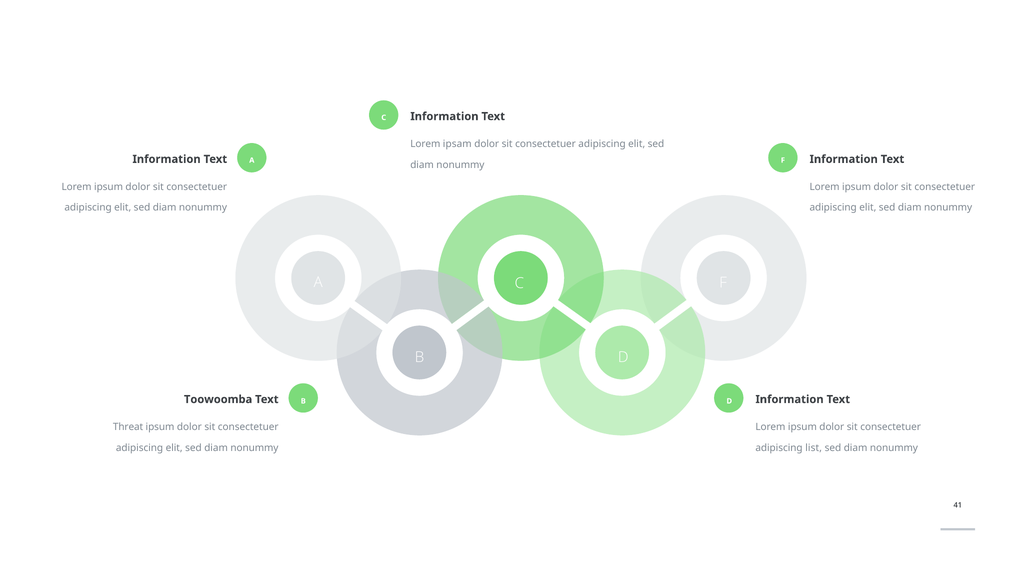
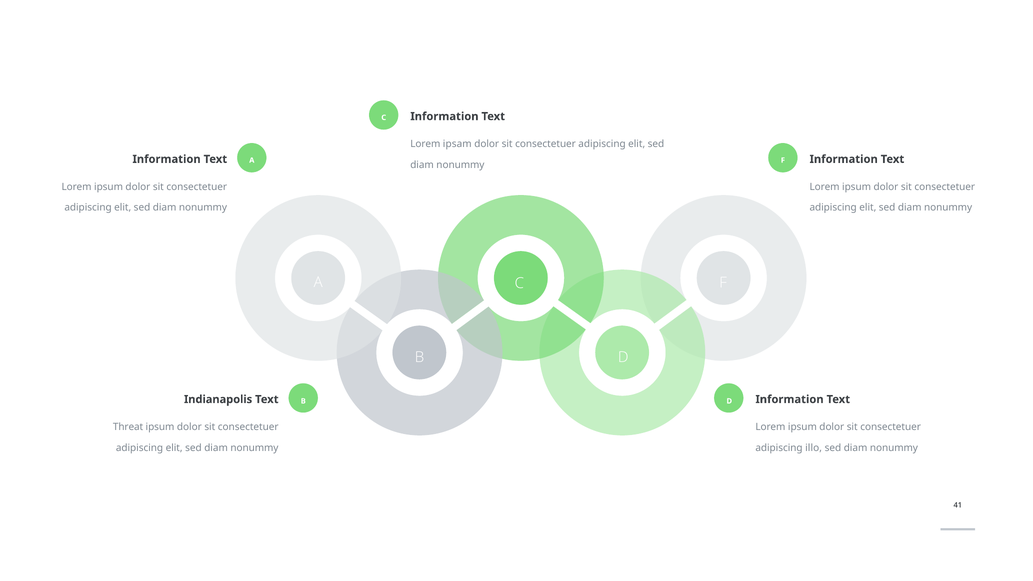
Toowoomba: Toowoomba -> Indianapolis
list: list -> illo
